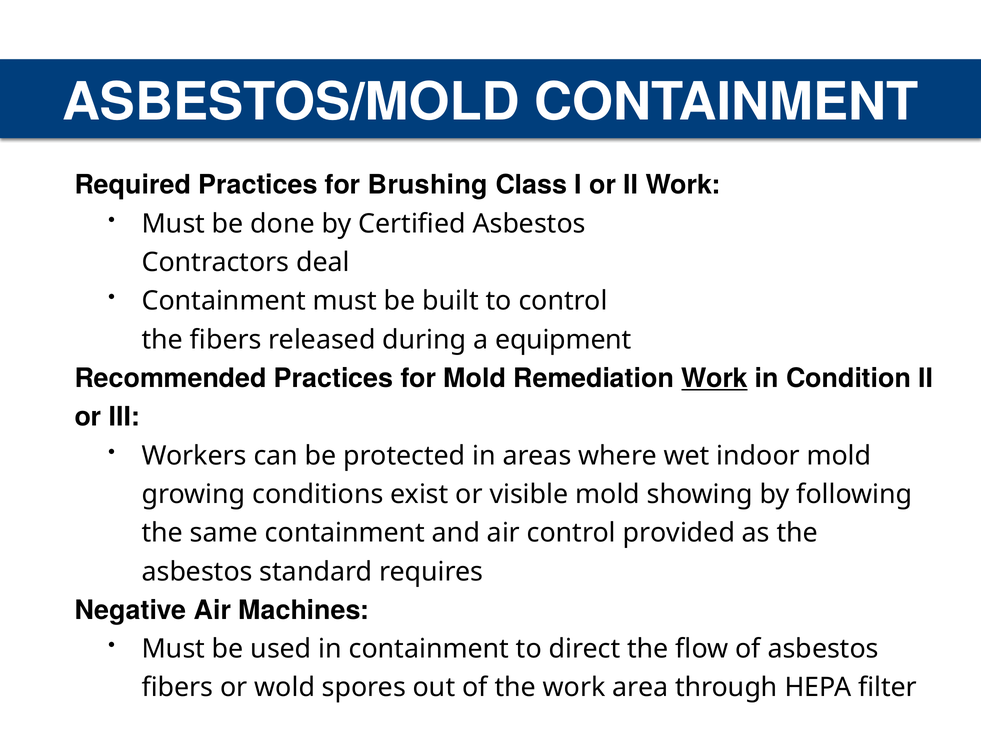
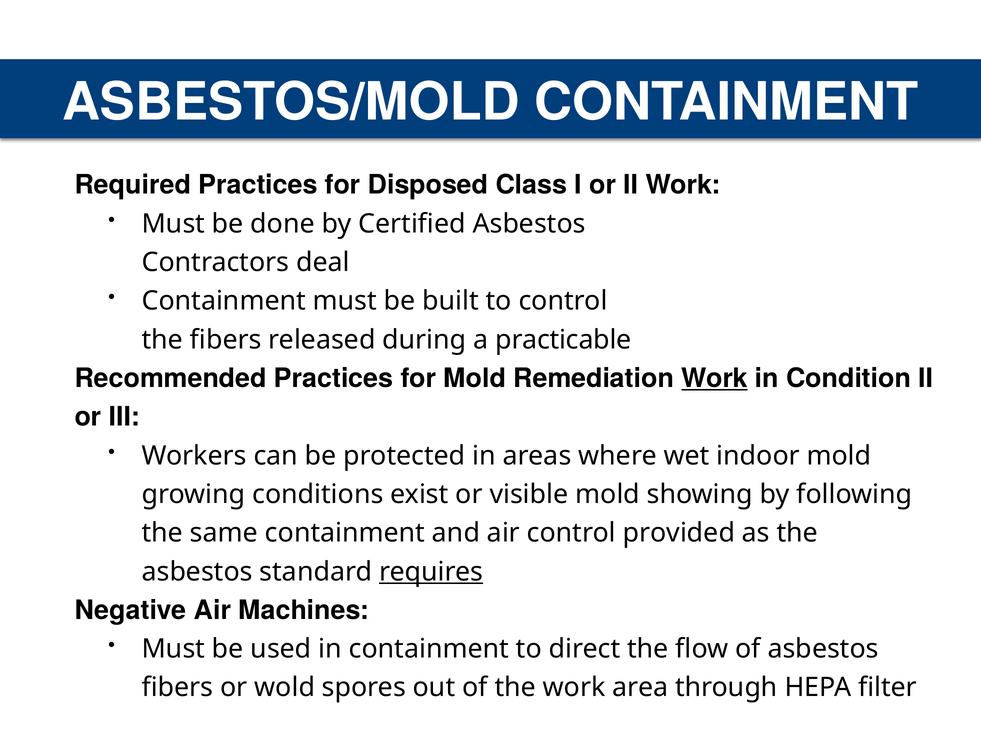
Brushing: Brushing -> Disposed
equipment: equipment -> practicable
requires underline: none -> present
